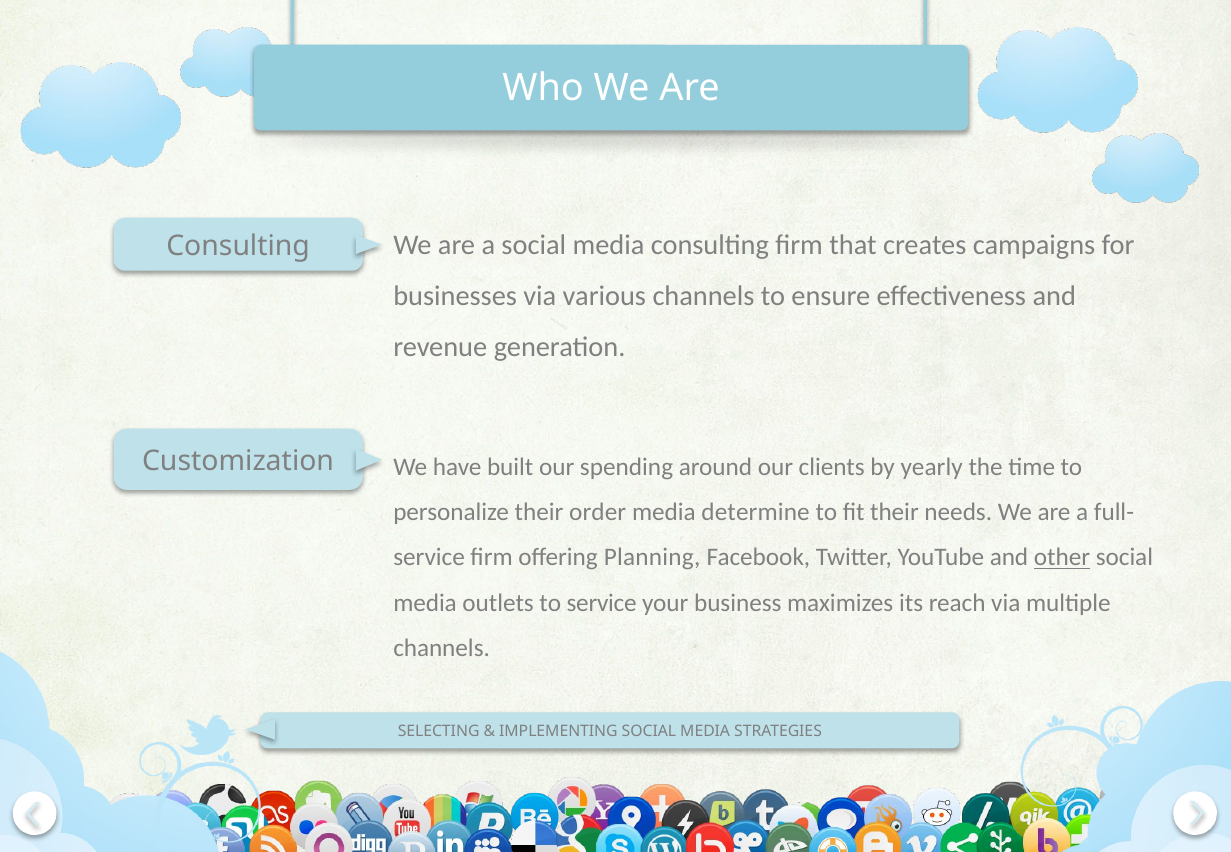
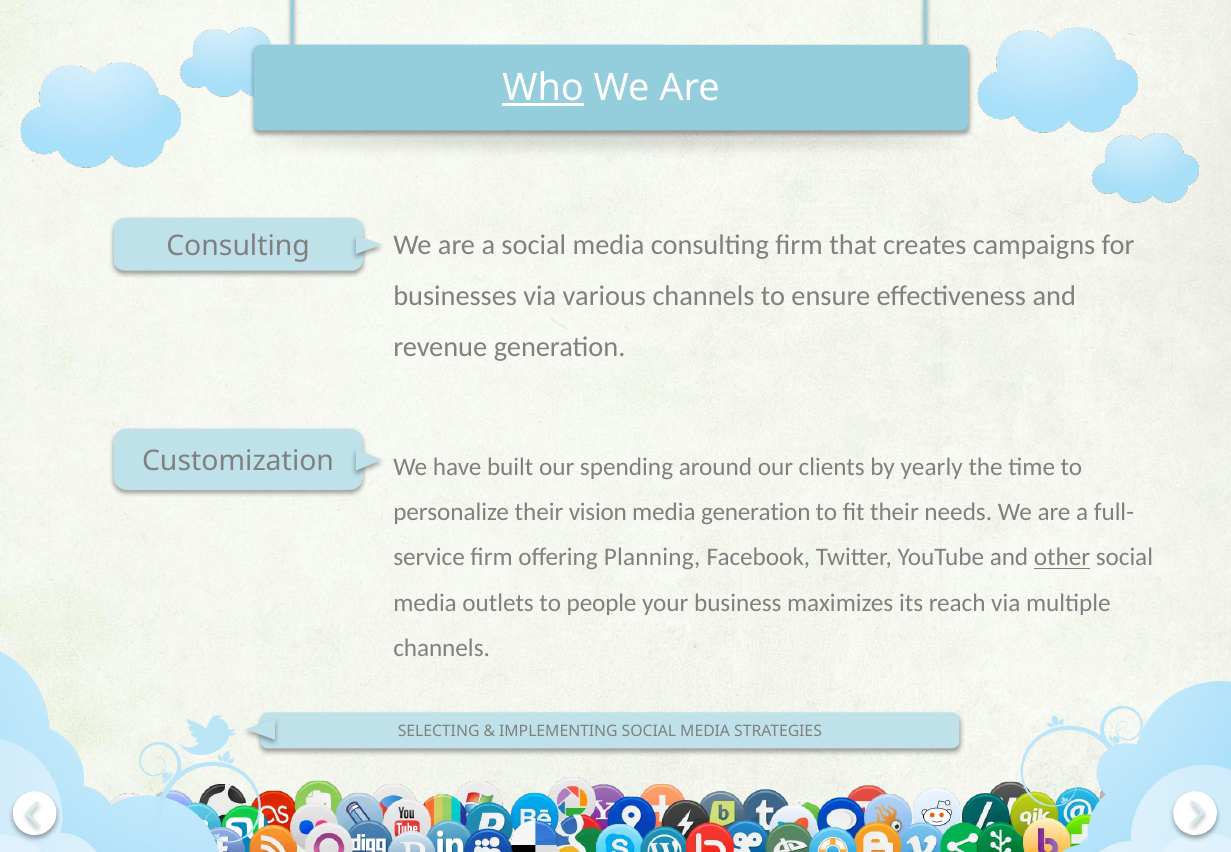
Who underline: none -> present
order: order -> vision
media determine: determine -> generation
to service: service -> people
